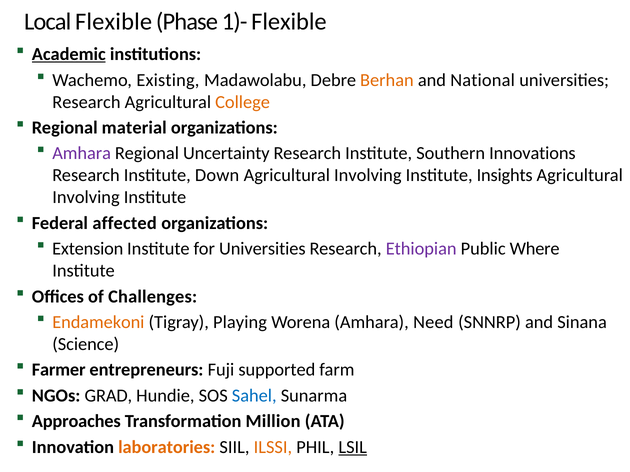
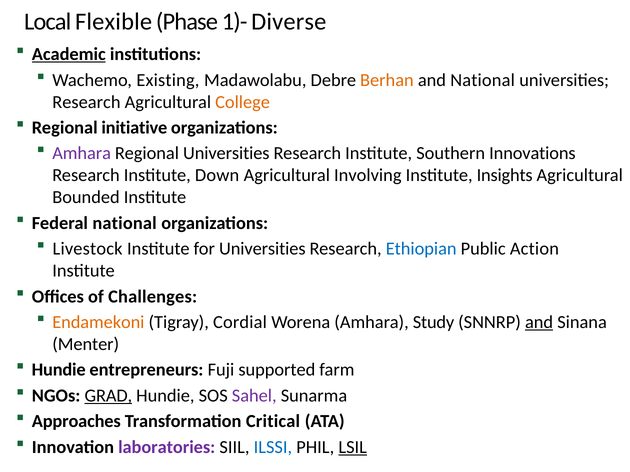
1)- Flexible: Flexible -> Diverse
material: material -> initiative
Regional Uncertainty: Uncertainty -> Universities
Involving at (86, 198): Involving -> Bounded
Federal affected: affected -> national
Extension: Extension -> Livestock
Ethiopian colour: purple -> blue
Where: Where -> Action
Playing: Playing -> Cordial
Need: Need -> Study
and at (539, 323) underline: none -> present
Science: Science -> Menter
Farmer at (59, 370): Farmer -> Hundie
GRAD underline: none -> present
Sahel colour: blue -> purple
Million: Million -> Critical
laboratories colour: orange -> purple
ILSSI colour: orange -> blue
